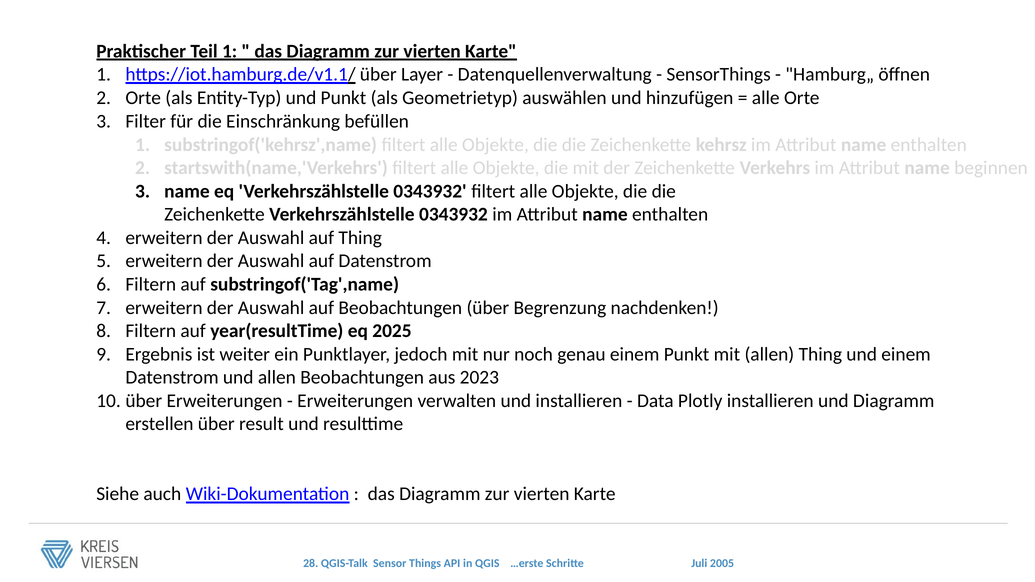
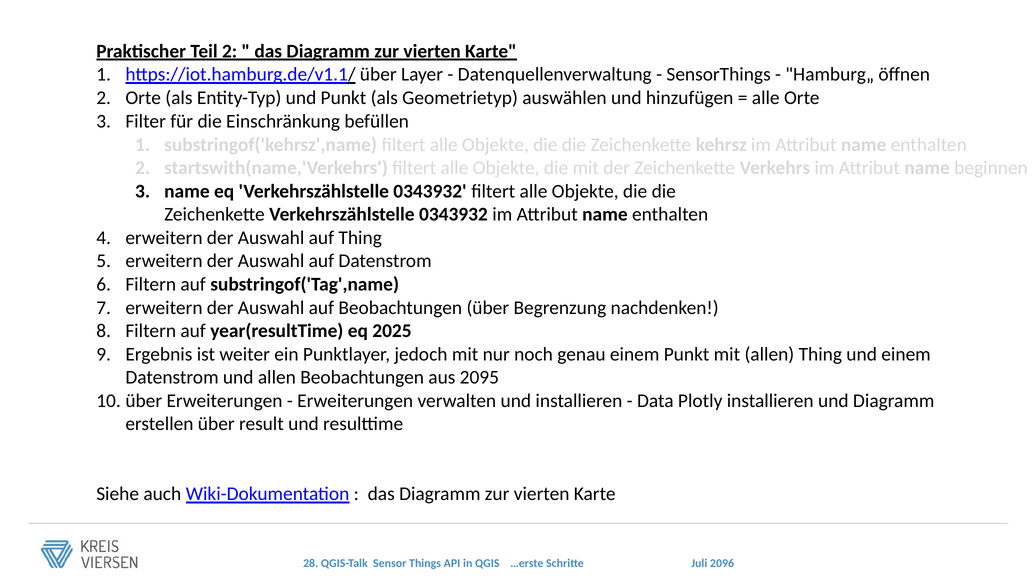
Teil 1: 1 -> 2
2023: 2023 -> 2095
2005: 2005 -> 2096
